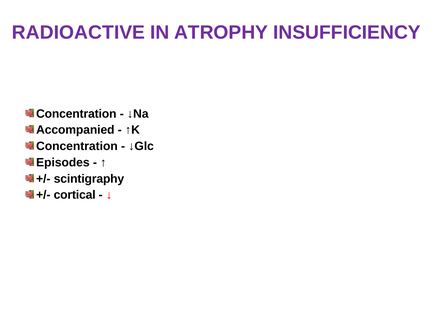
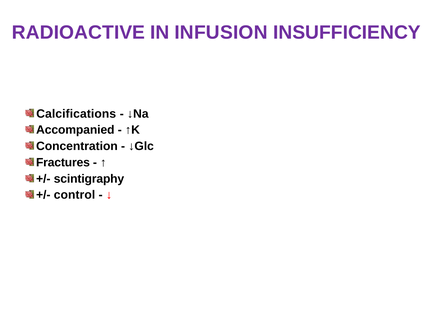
ATROPHY: ATROPHY -> INFUSION
Concentration at (76, 114): Concentration -> Calcifications
Episodes: Episodes -> Fractures
cortical: cortical -> control
